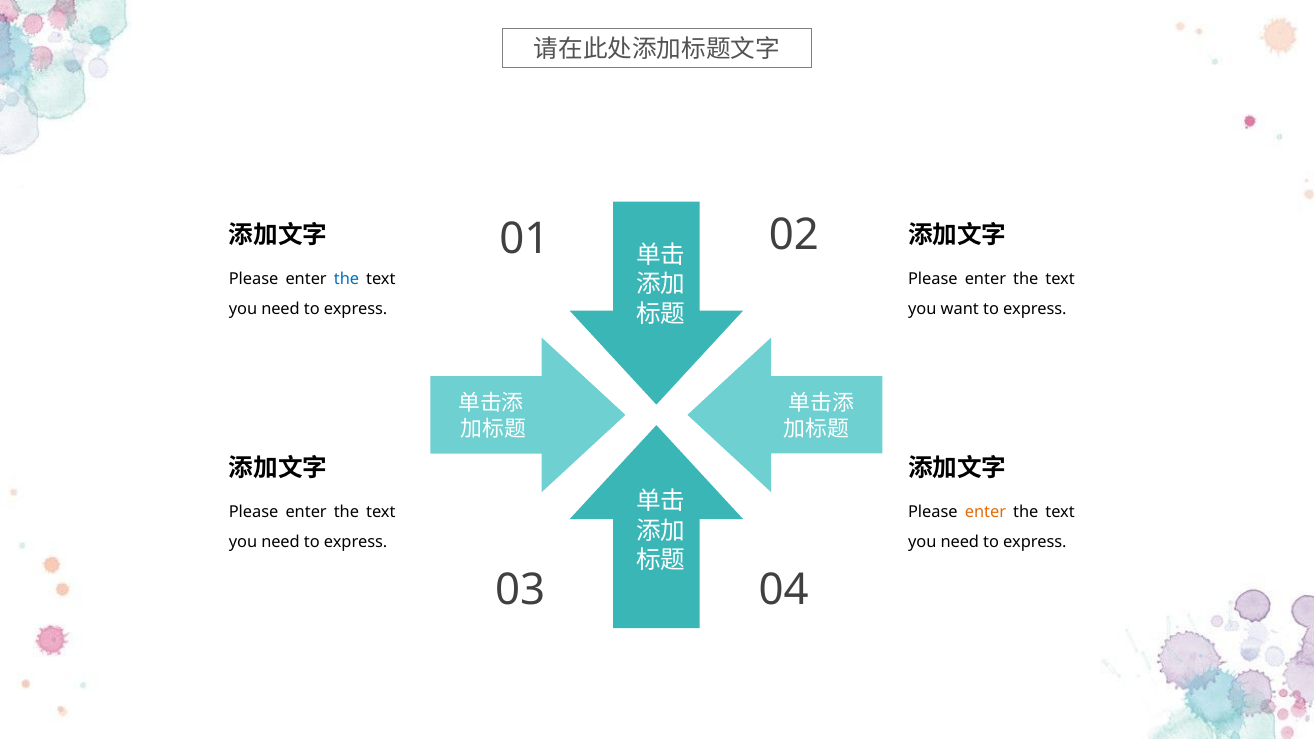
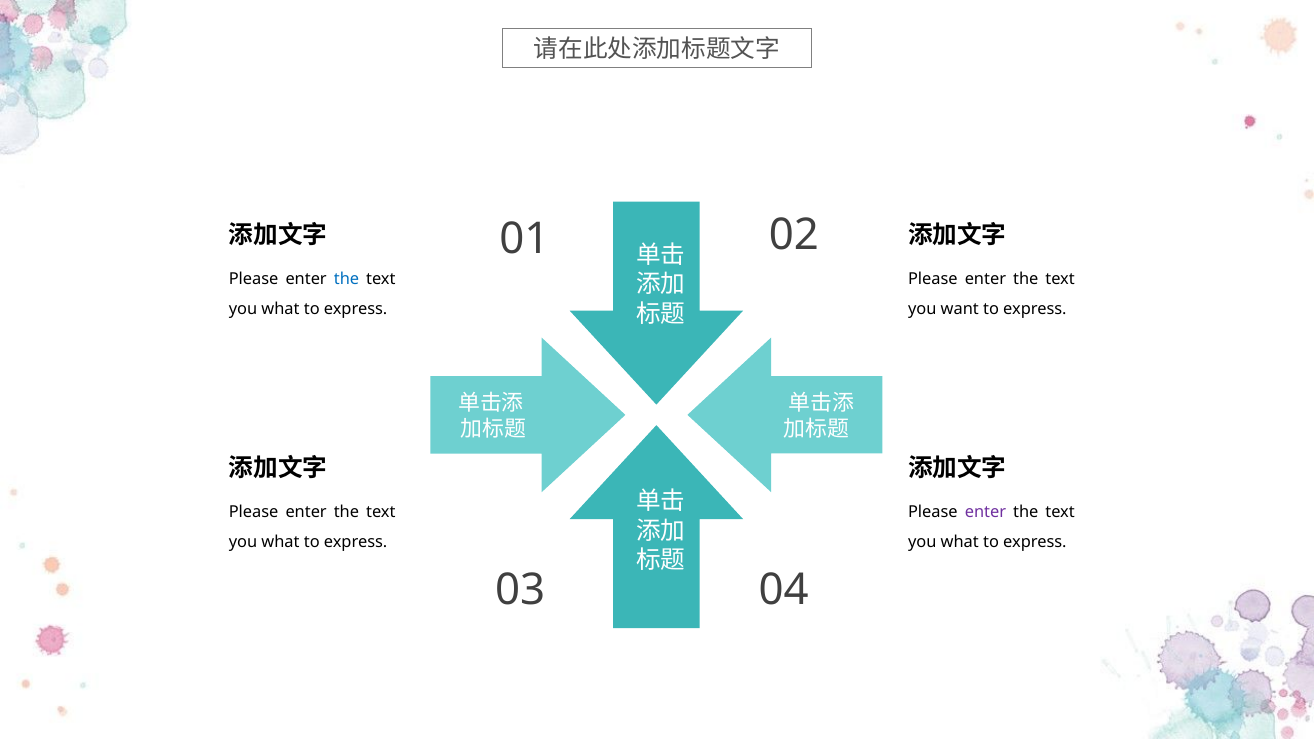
need at (281, 309): need -> what
enter at (985, 512) colour: orange -> purple
need at (281, 542): need -> what
need at (960, 542): need -> what
